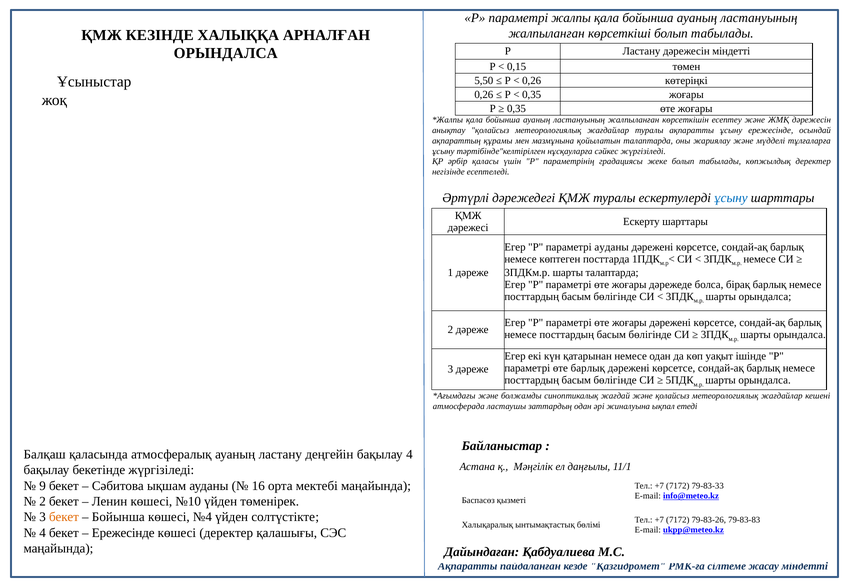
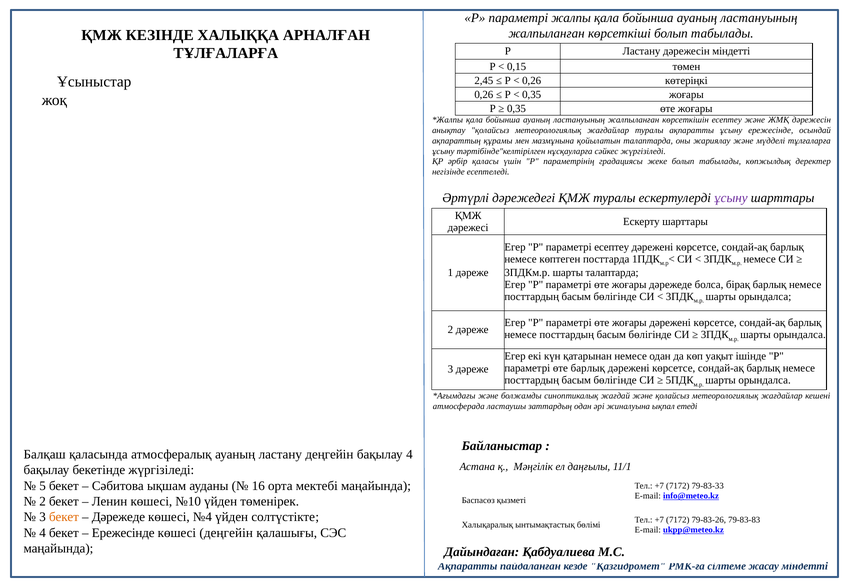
ОРЫНДАЛСА at (226, 53): ОРЫНДАЛСА -> ТҰЛҒАЛАРҒА
5,50: 5,50 -> 2,45
ұсыну at (731, 198) colour: blue -> purple
параметрі ауданы: ауданы -> есептеу
9: 9 -> 5
Бойынша at (118, 518): Бойынша -> Дәрежеде
көшесі деректер: деректер -> деңгейін
